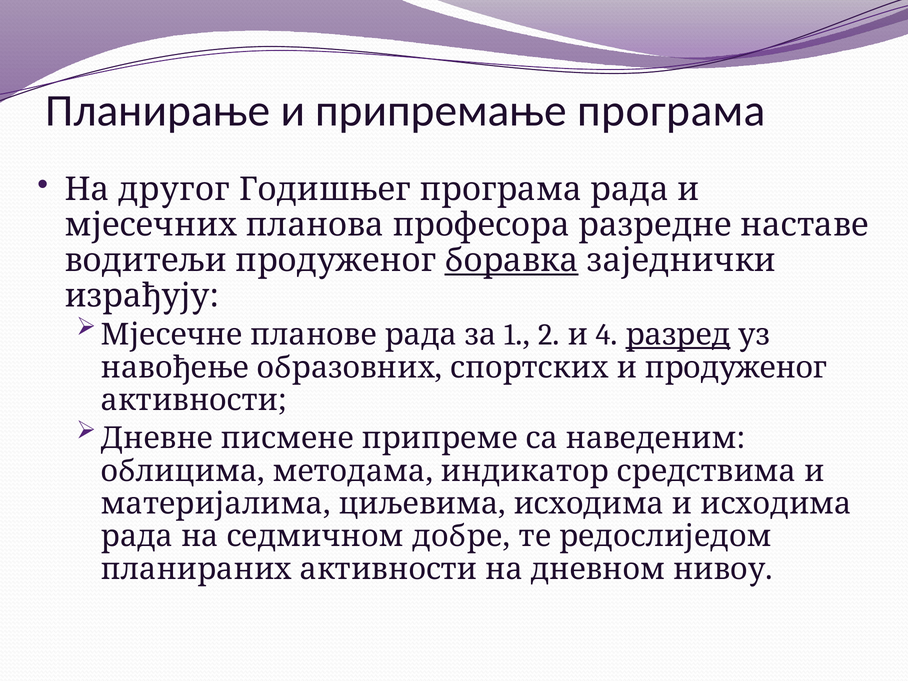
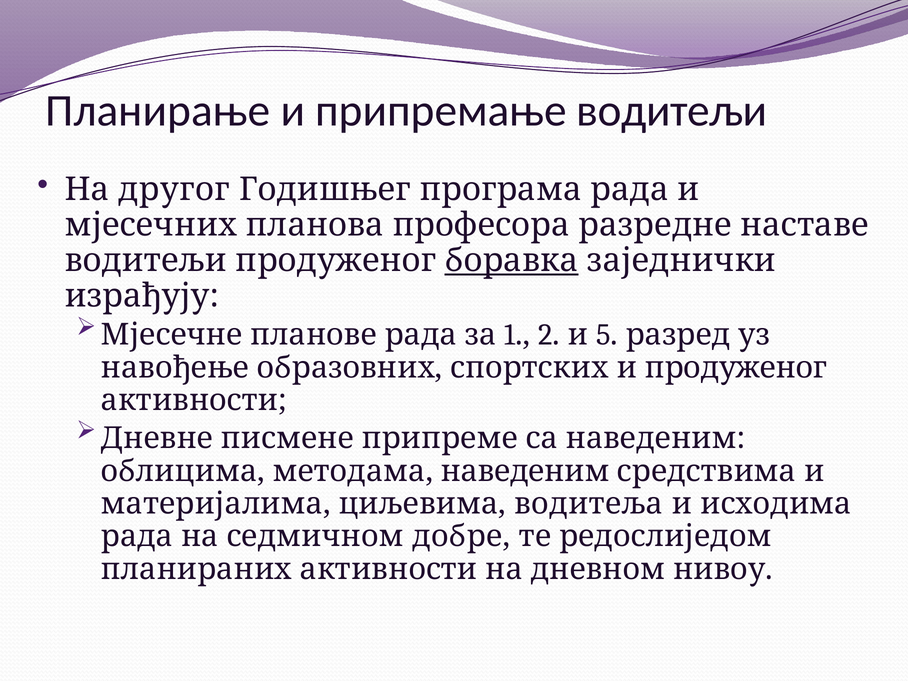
припремање програма: програма -> водитељи
4: 4 -> 5
разред underline: present -> none
методама индикатор: индикатор -> наведеним
циљевима исходима: исходима -> водитеља
